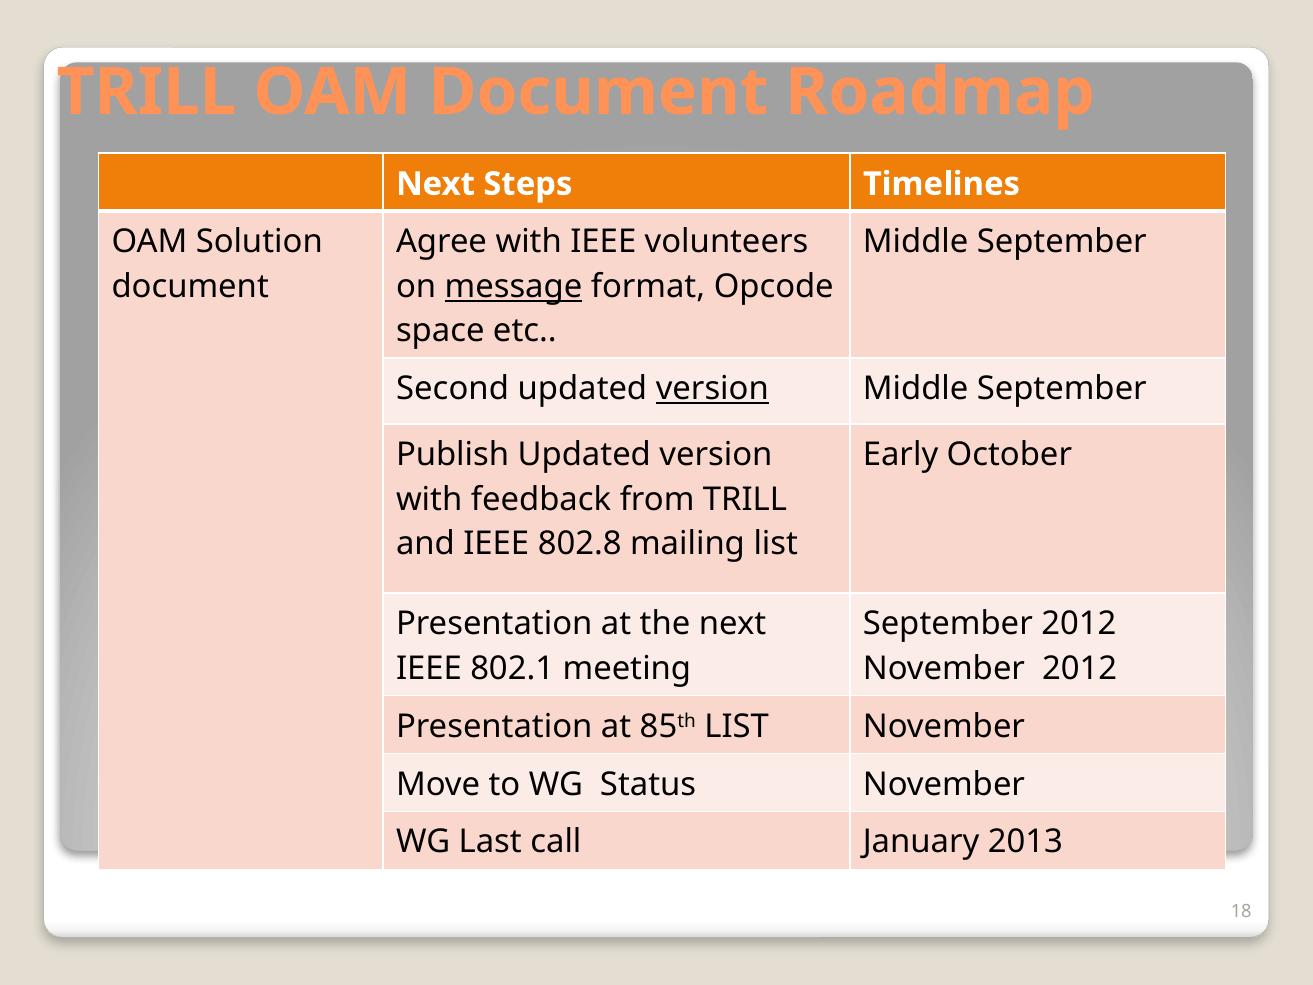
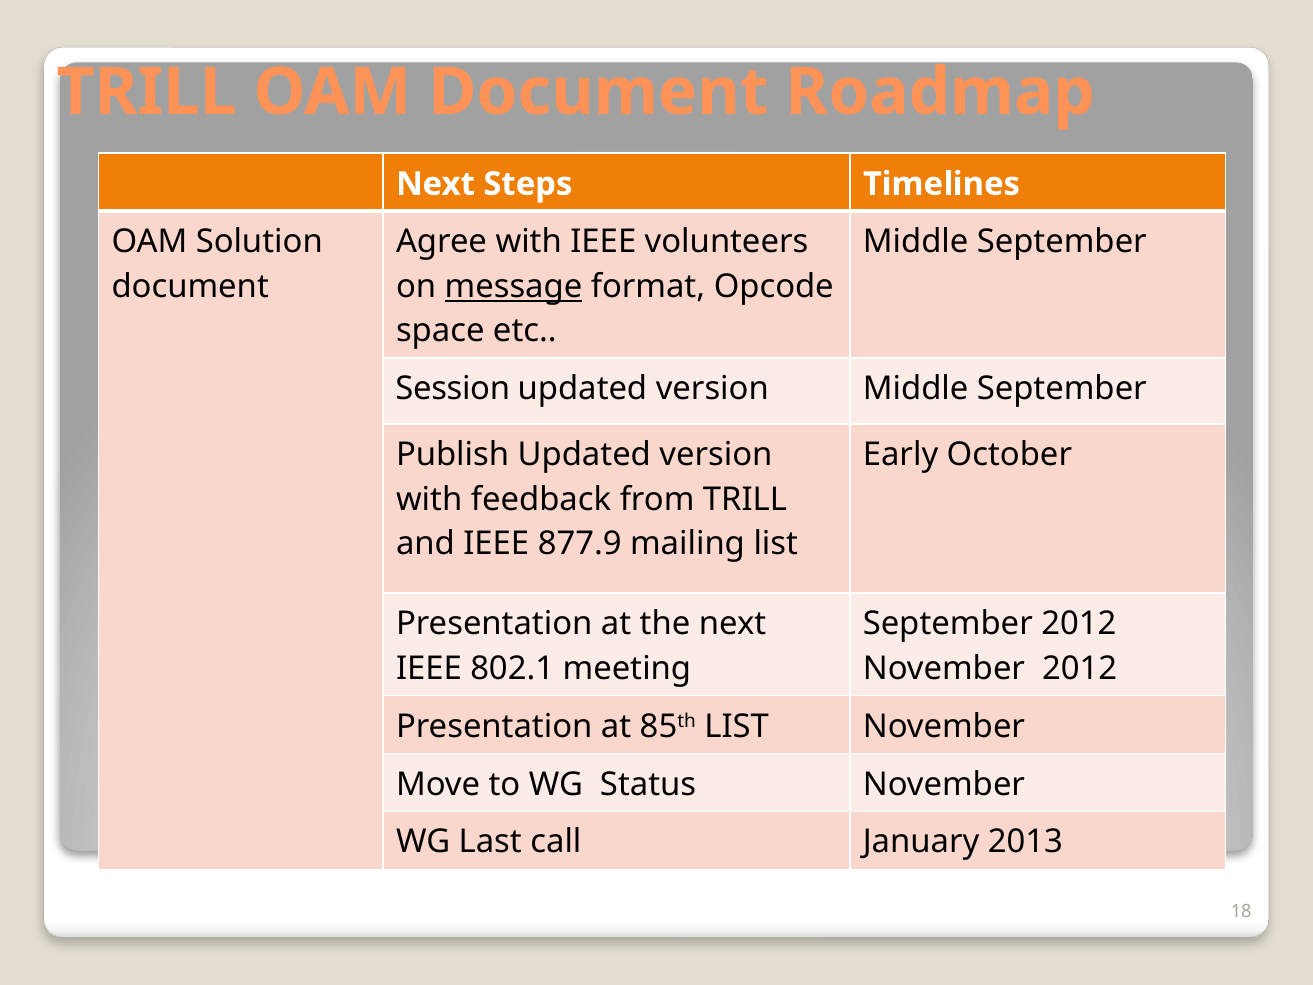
Second: Second -> Session
version at (712, 389) underline: present -> none
802.8: 802.8 -> 877.9
